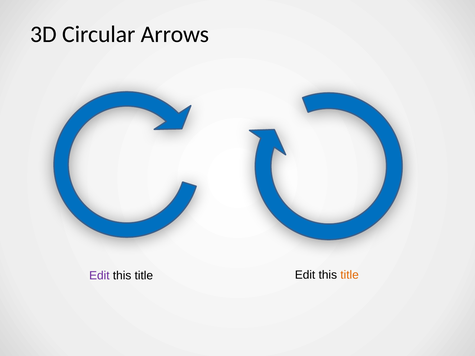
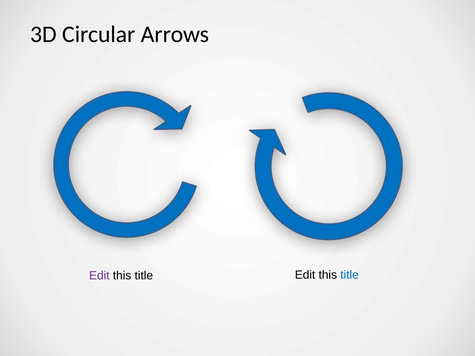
title at (350, 275) colour: orange -> blue
